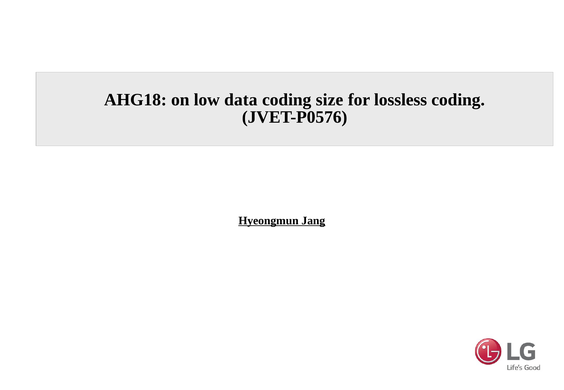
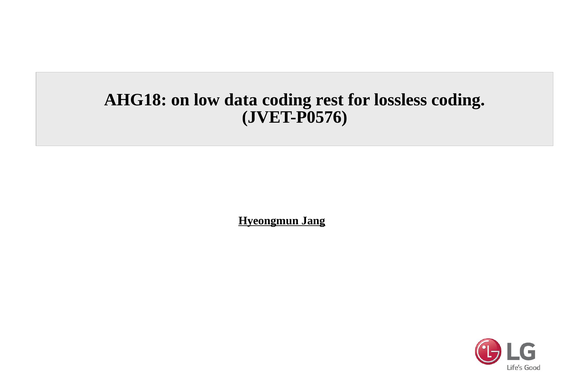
size: size -> rest
